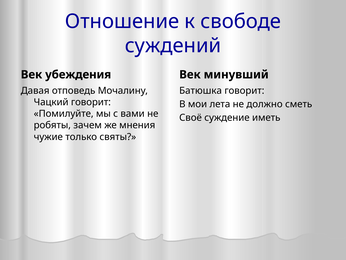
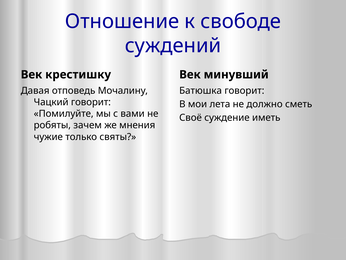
убеждения: убеждения -> крестишку
